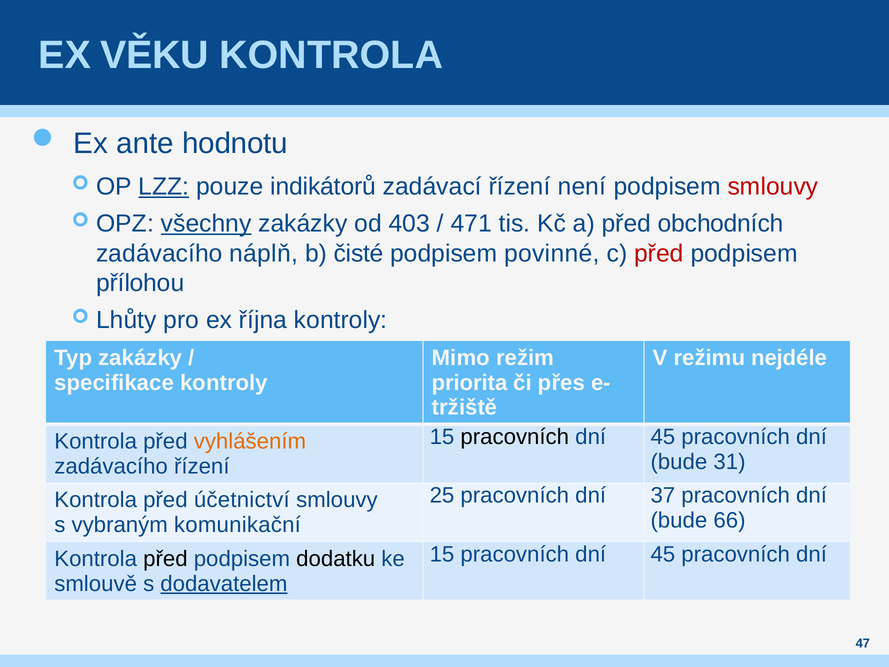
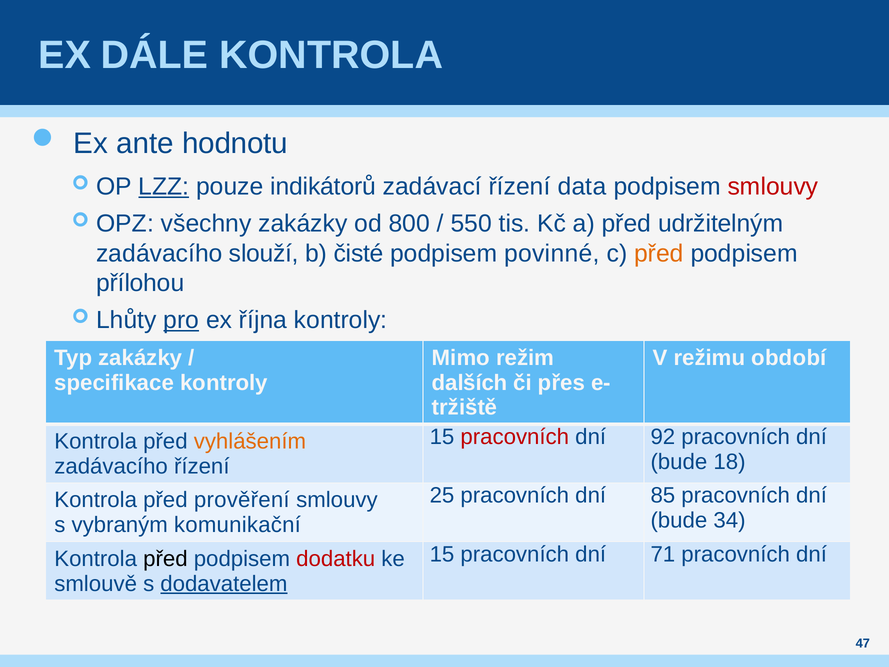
VĚKU: VĚKU -> DÁLE
není: není -> data
všechny underline: present -> none
403: 403 -> 800
471: 471 -> 550
obchodních: obchodních -> udržitelným
náplň: náplň -> slouží
před at (659, 253) colour: red -> orange
pro underline: none -> present
nejdéle: nejdéle -> období
priorita: priorita -> dalších
pracovních at (515, 437) colour: black -> red
45 at (663, 437): 45 -> 92
31: 31 -> 18
37: 37 -> 85
účetnictví: účetnictví -> prověření
66: 66 -> 34
45 at (663, 554): 45 -> 71
dodatku colour: black -> red
